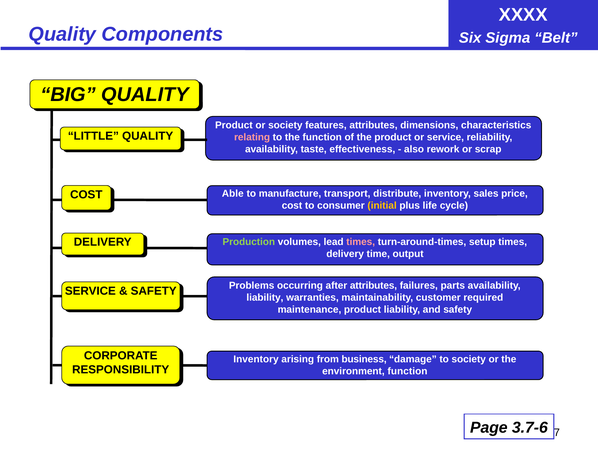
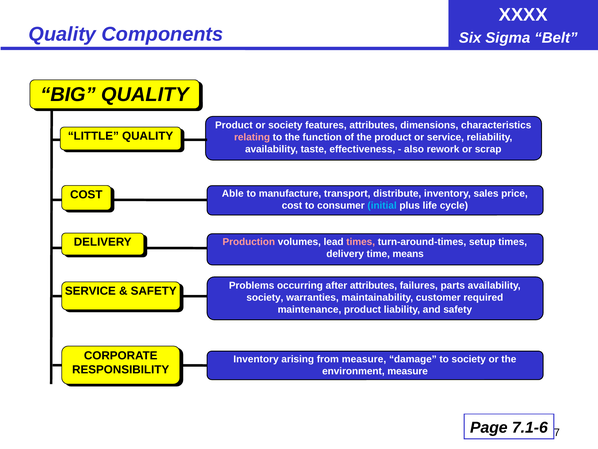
initial colour: yellow -> light blue
Production colour: light green -> pink
output: output -> means
liability at (265, 297): liability -> society
from business: business -> measure
environment function: function -> measure
3.7-6: 3.7-6 -> 7.1-6
